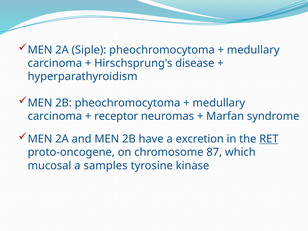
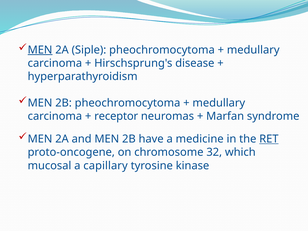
MEN at (40, 50) underline: none -> present
excretion: excretion -> medicine
87: 87 -> 32
samples: samples -> capillary
